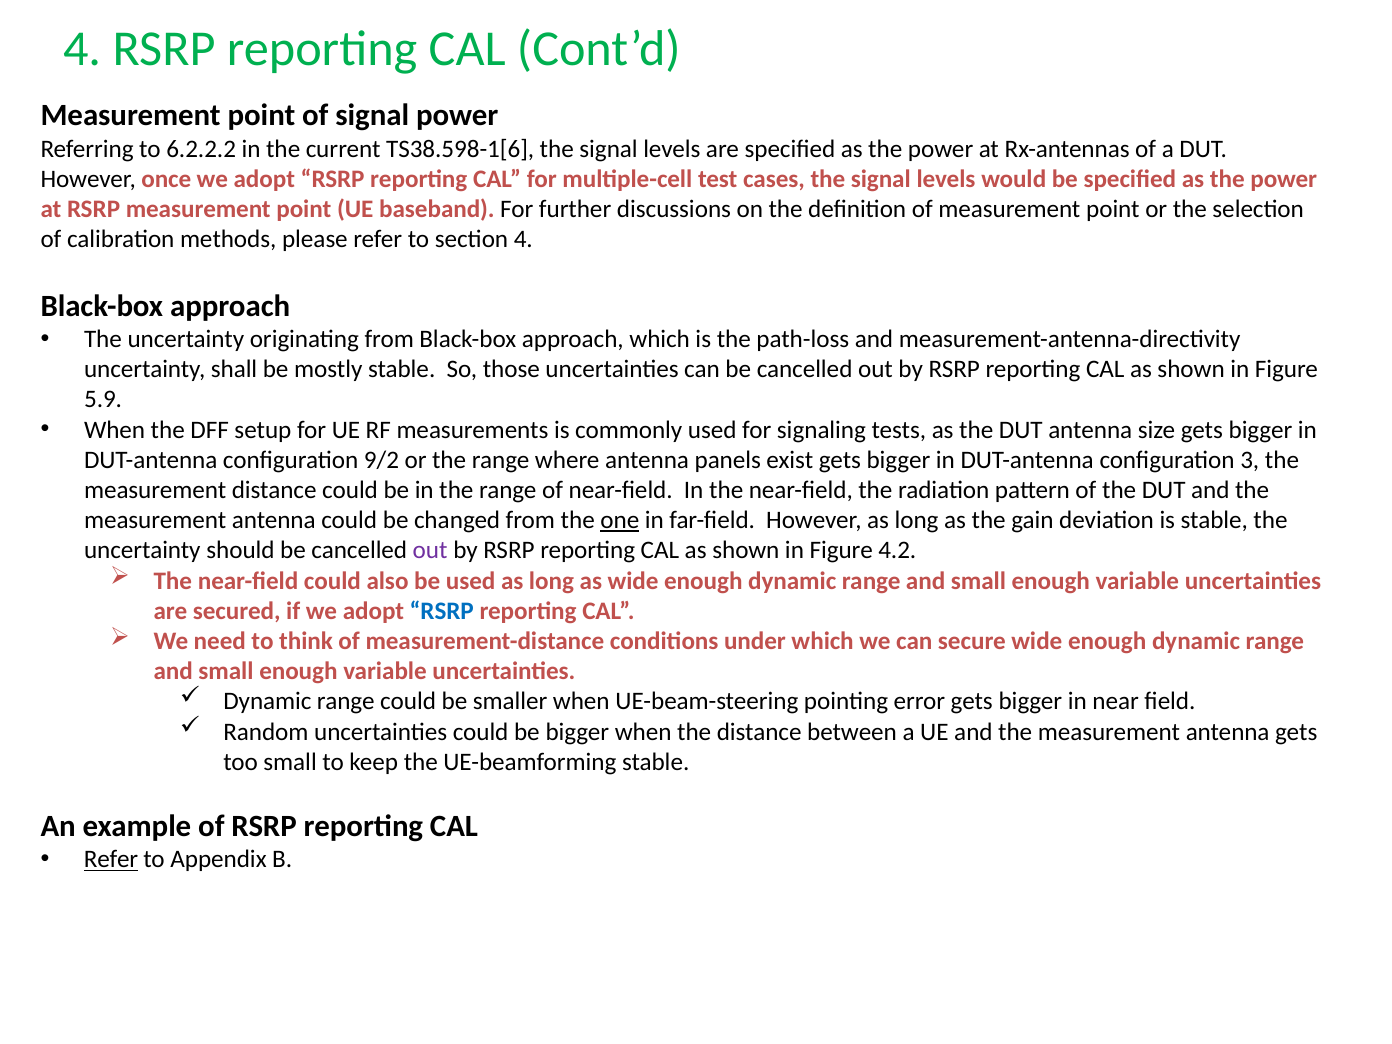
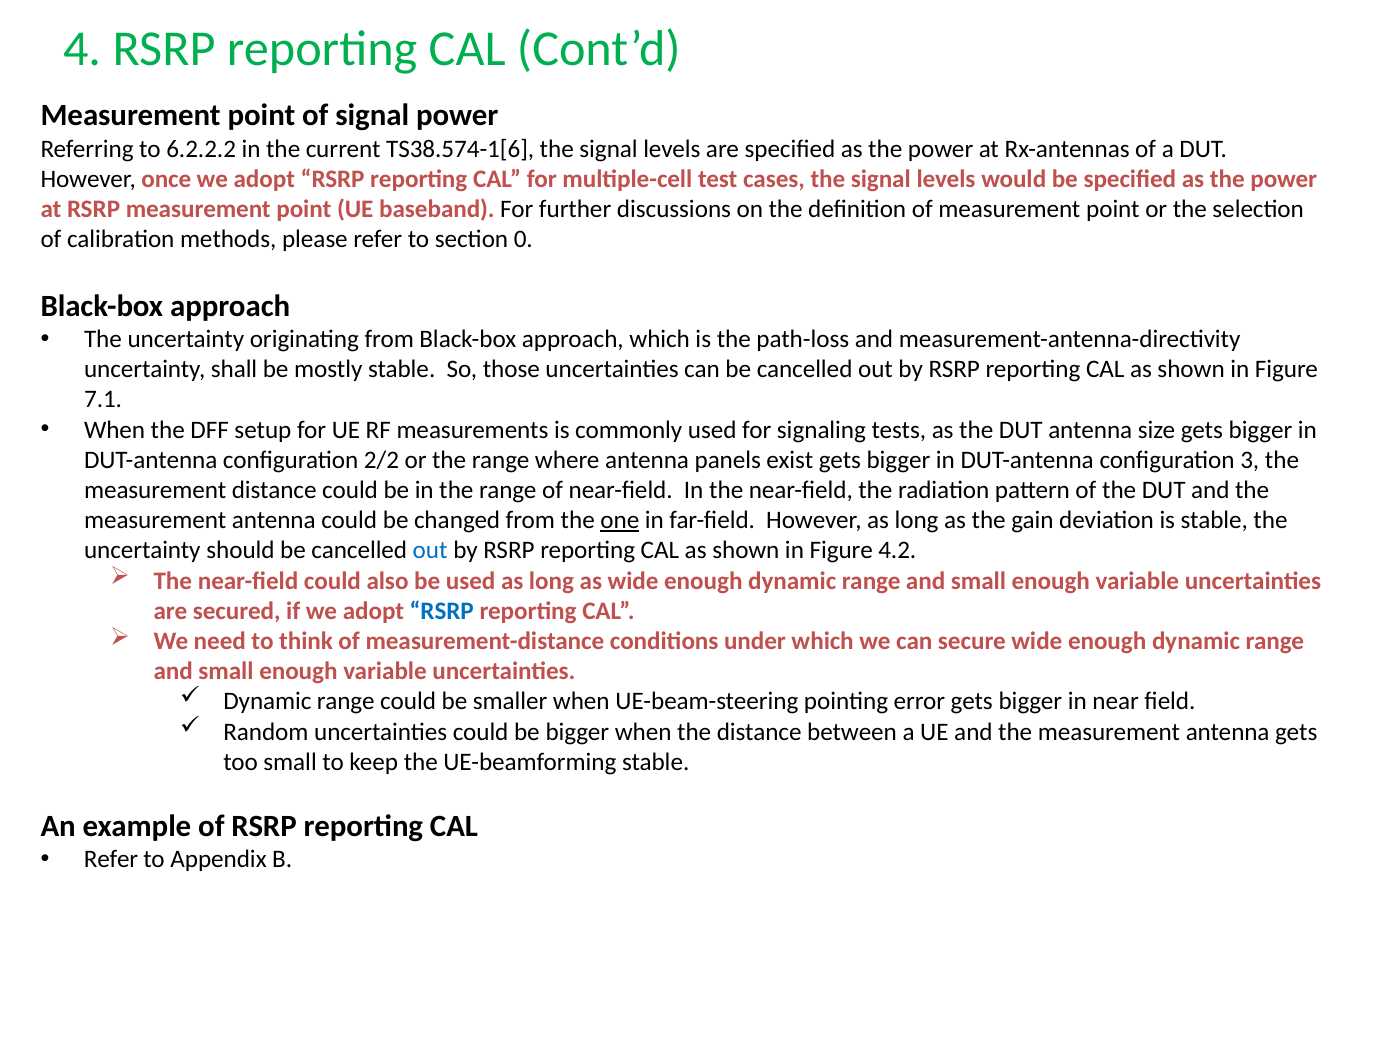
TS38.598-1[6: TS38.598-1[6 -> TS38.574-1[6
section 4: 4 -> 0
5.9: 5.9 -> 7.1
9/2: 9/2 -> 2/2
out at (430, 551) colour: purple -> blue
Refer at (111, 859) underline: present -> none
